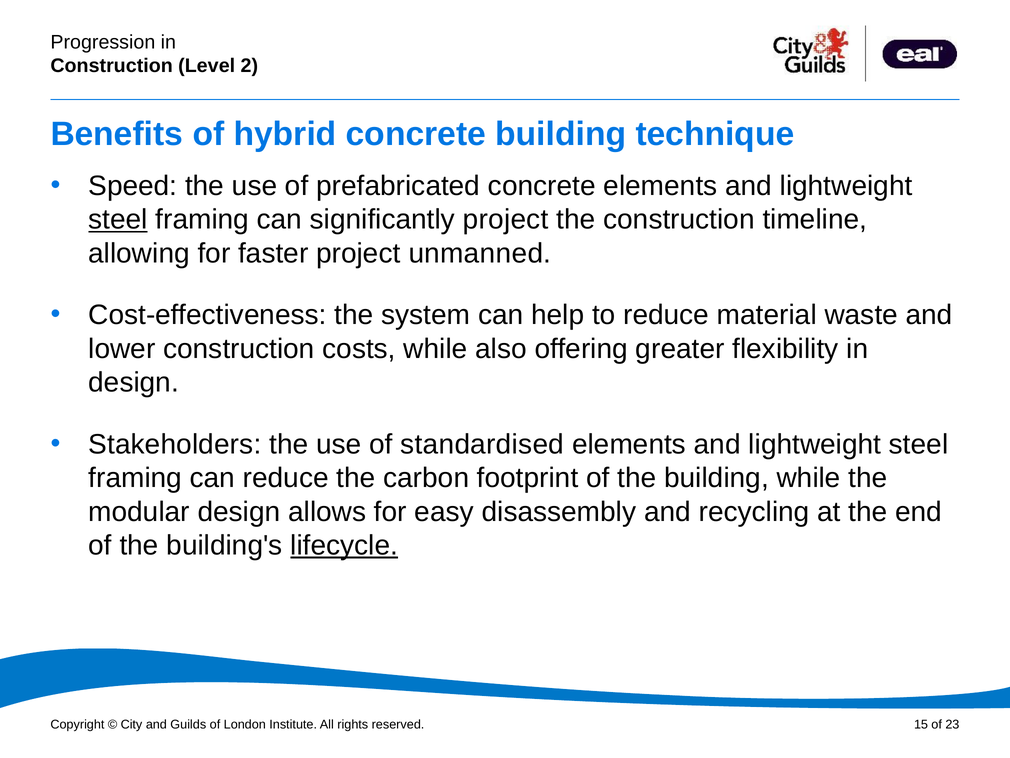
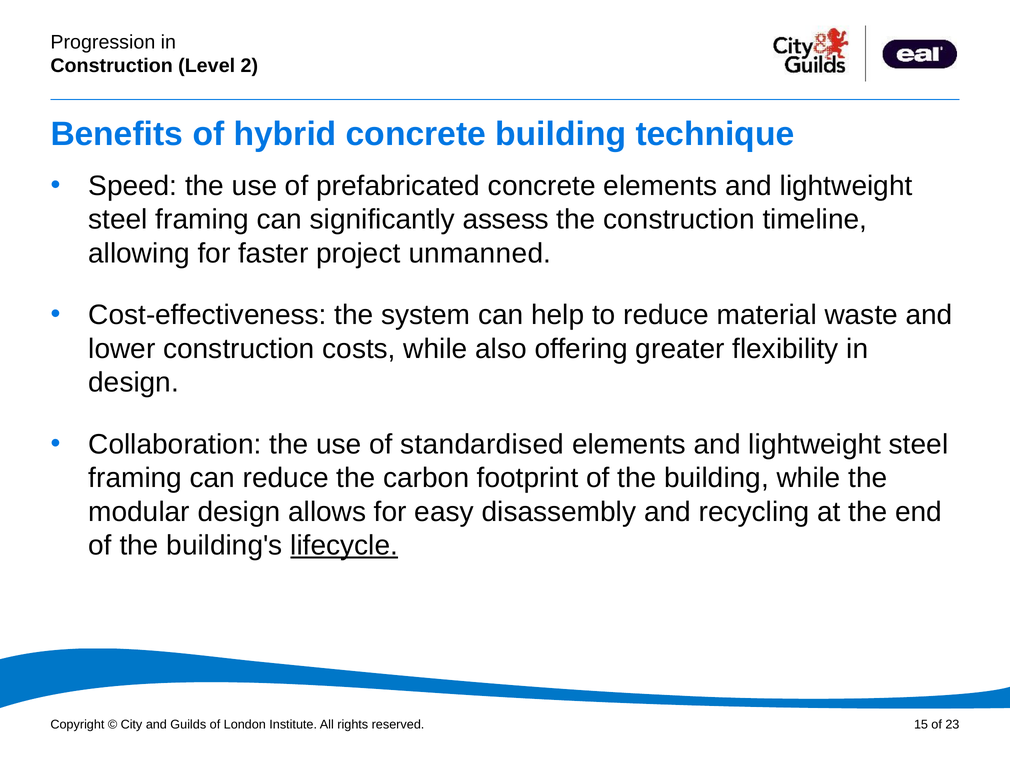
steel at (118, 219) underline: present -> none
significantly project: project -> assess
Stakeholders: Stakeholders -> Collaboration
